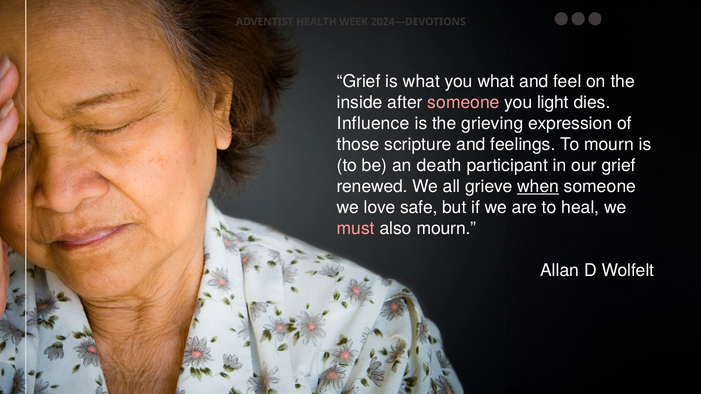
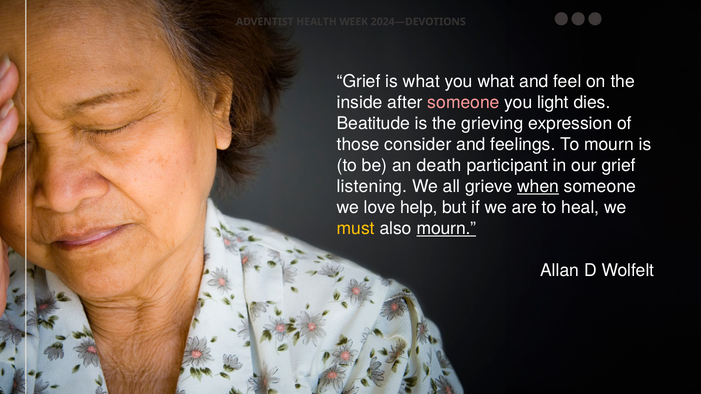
Influence: Influence -> Beatitude
scripture: scripture -> consider
renewed: renewed -> listening
safe: safe -> help
must colour: pink -> yellow
mourn at (446, 229) underline: none -> present
